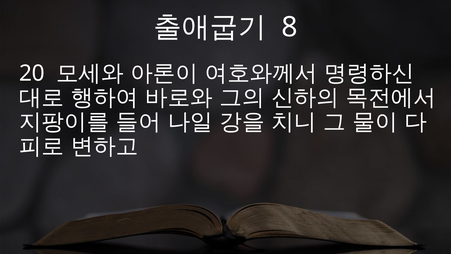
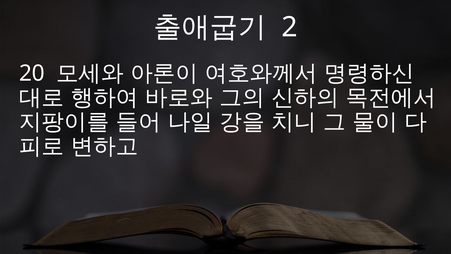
8: 8 -> 2
